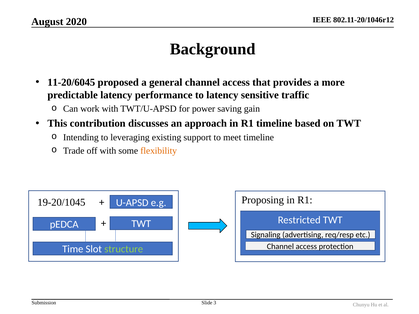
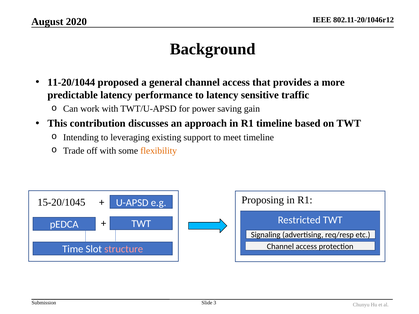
11-20/6045: 11-20/6045 -> 11-20/1044
19-20/1045: 19-20/1045 -> 15-20/1045
structure colour: light green -> pink
